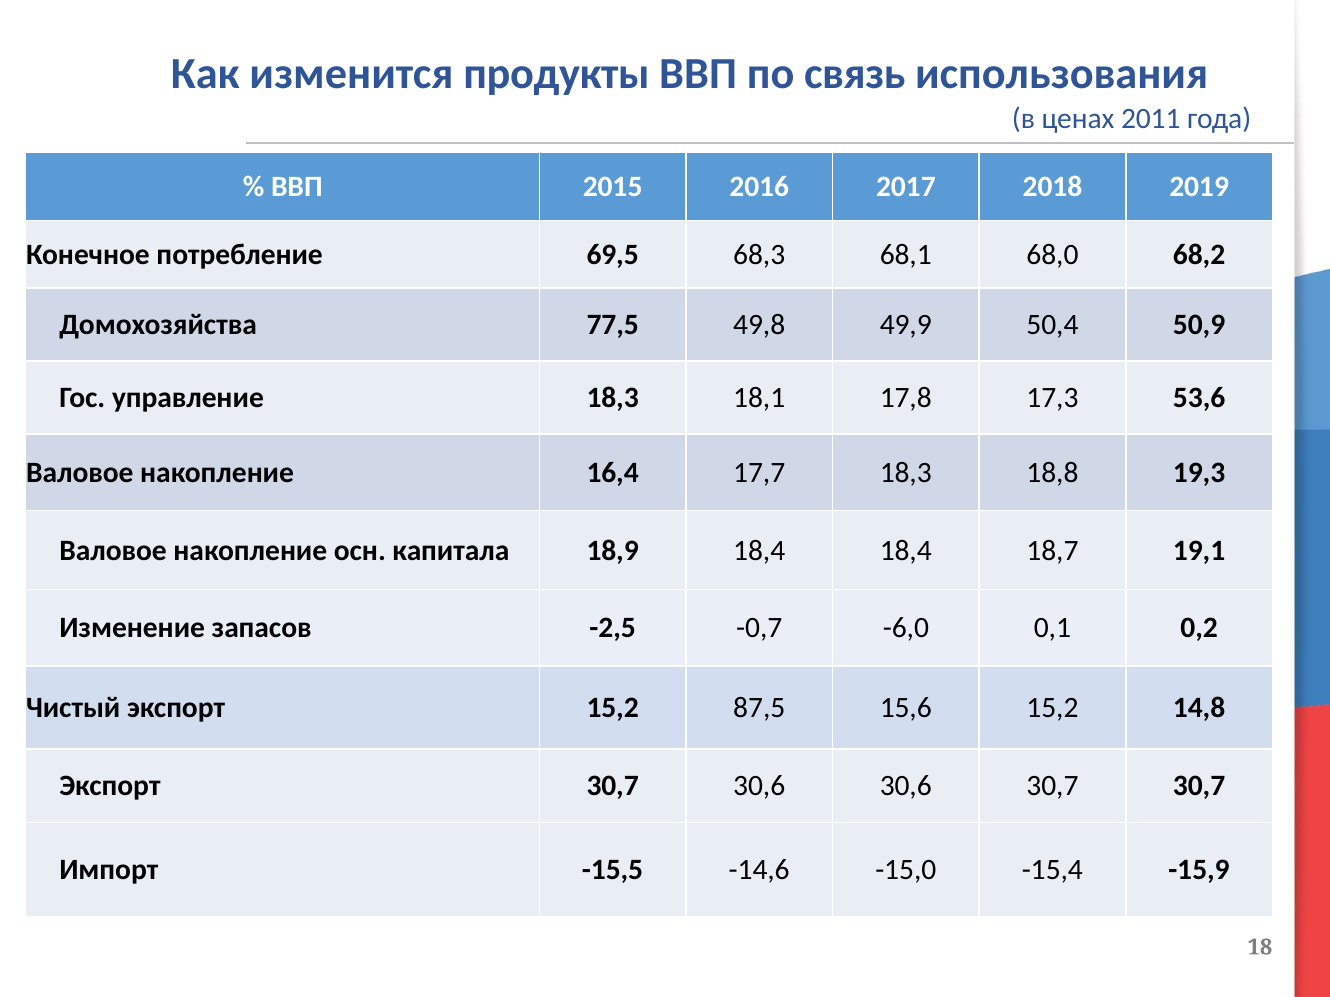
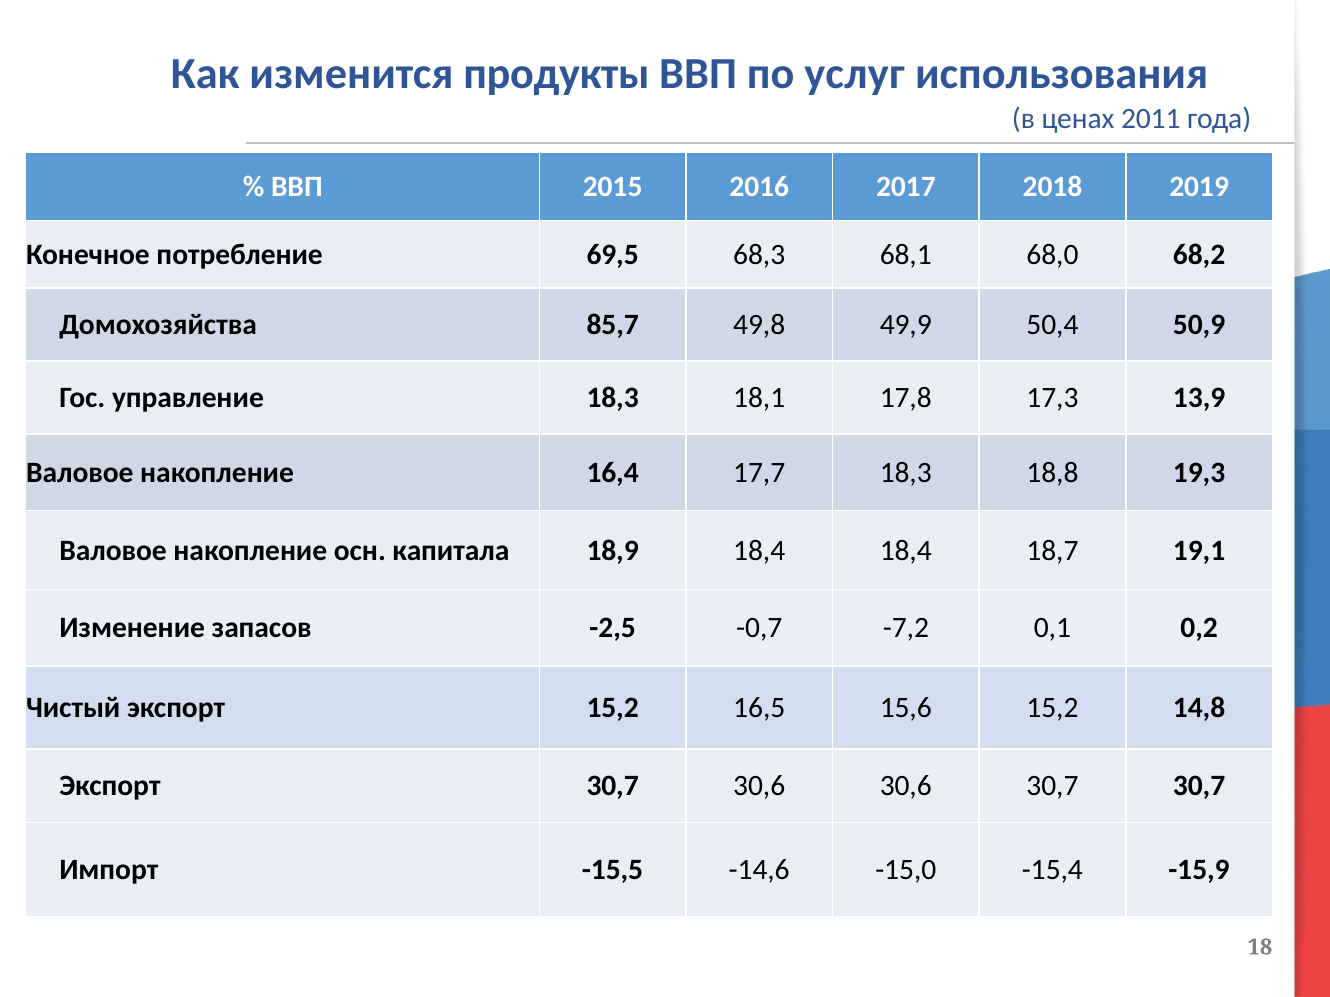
связь: связь -> услуг
77,5: 77,5 -> 85,7
53,6: 53,6 -> 13,9
-6,0: -6,0 -> -7,2
87,5: 87,5 -> 16,5
